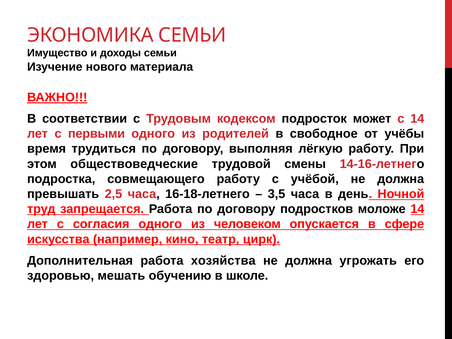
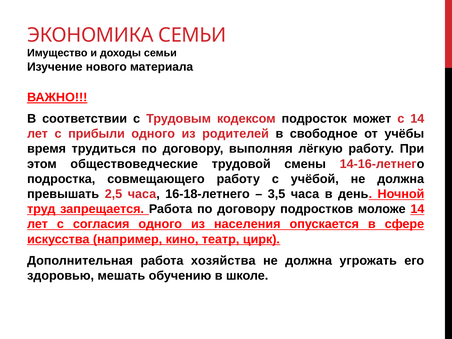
первыми: первыми -> прибыли
человеком: человеком -> населения
